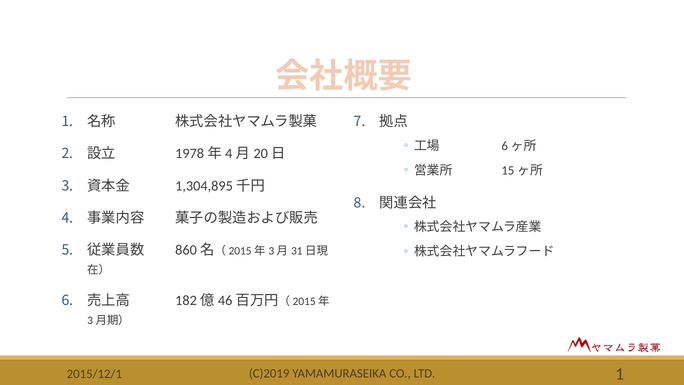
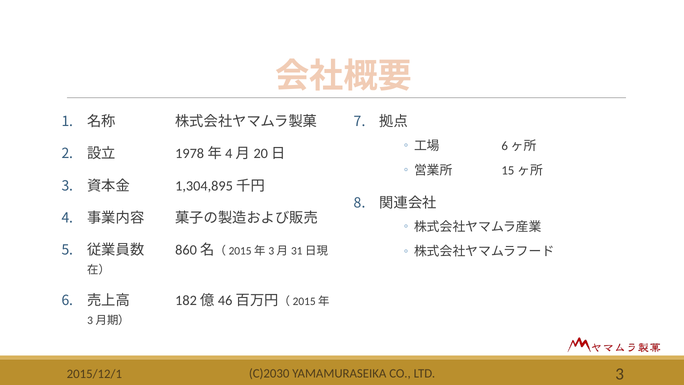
C)2019: C)2019 -> C)2030
LTD 1: 1 -> 3
